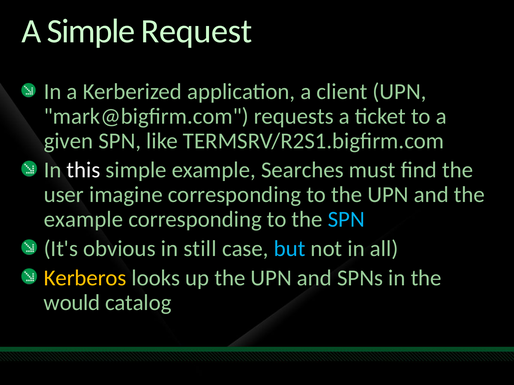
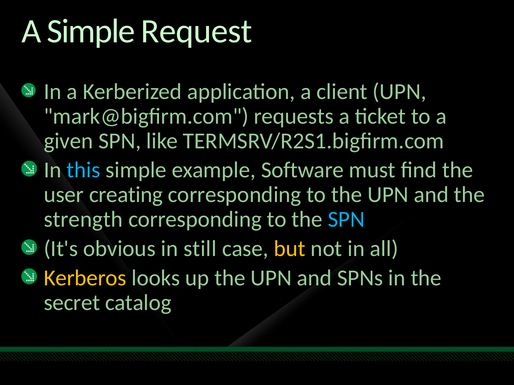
this colour: white -> light blue
Searches: Searches -> Software
imagine: imagine -> creating
example at (83, 220): example -> strength
but colour: light blue -> yellow
would: would -> secret
